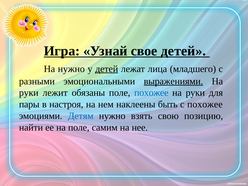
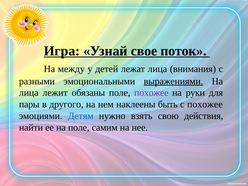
свое детей: детей -> поток
На нужно: нужно -> между
детей at (107, 69) underline: present -> none
младшего: младшего -> внимания
руки at (29, 93): руки -> лица
похожее at (151, 93) colour: blue -> purple
настроя: настроя -> другого
позицию: позицию -> действия
